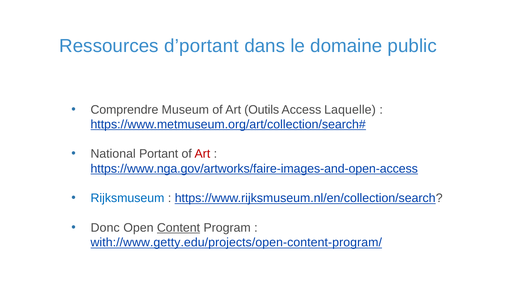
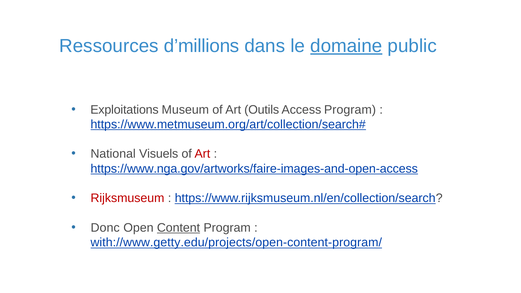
d’portant: d’portant -> d’millions
domaine underline: none -> present
Comprendre: Comprendre -> Exploitations
Access Laquelle: Laquelle -> Program
Portant: Portant -> Visuels
Rijksmuseum colour: blue -> red
